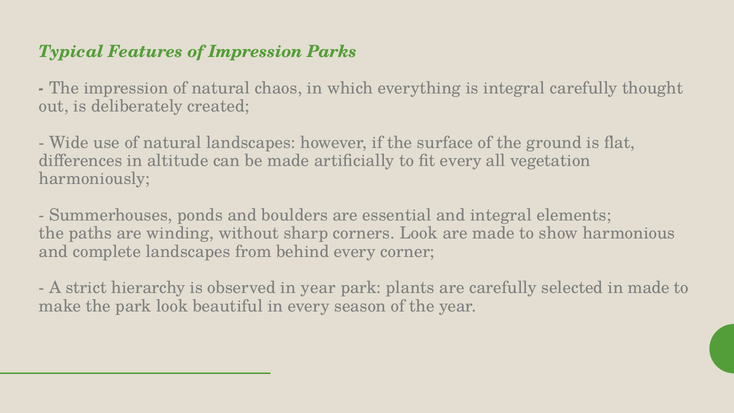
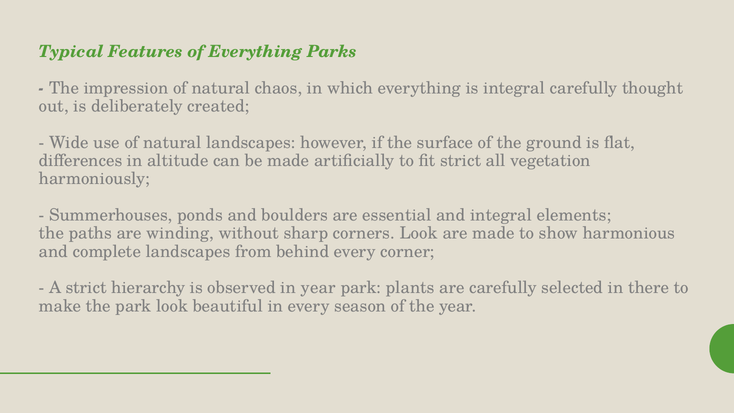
of Impression: Impression -> Everything
fit every: every -> strict
in made: made -> there
